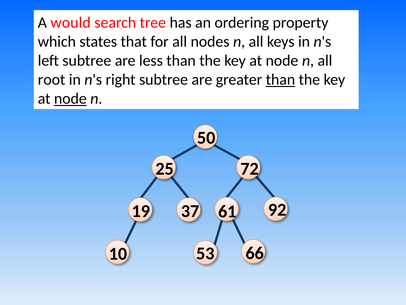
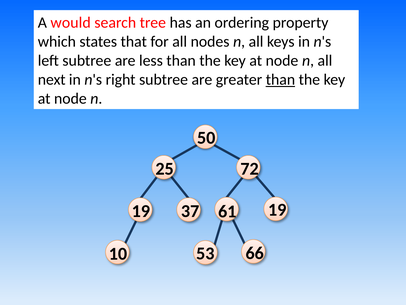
root: root -> next
node at (70, 99) underline: present -> none
61 92: 92 -> 19
